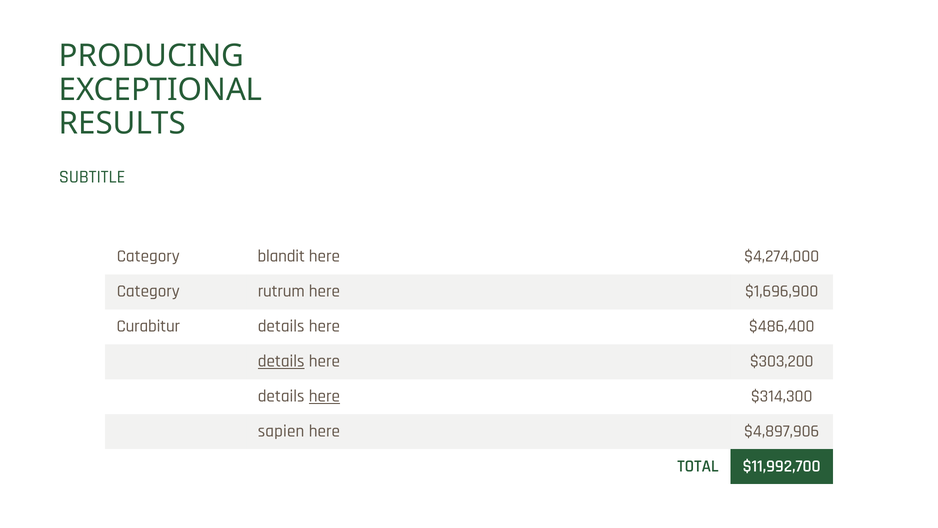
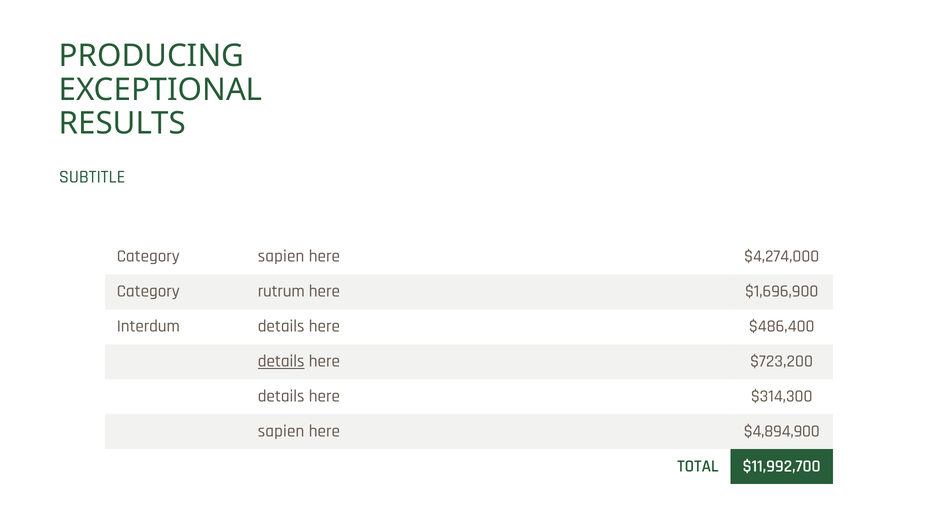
Category blandit: blandit -> sapien
Curabitur: Curabitur -> Interdum
$303,200: $303,200 -> $723,200
here at (324, 396) underline: present -> none
$4,897,906: $4,897,906 -> $4,894,900
